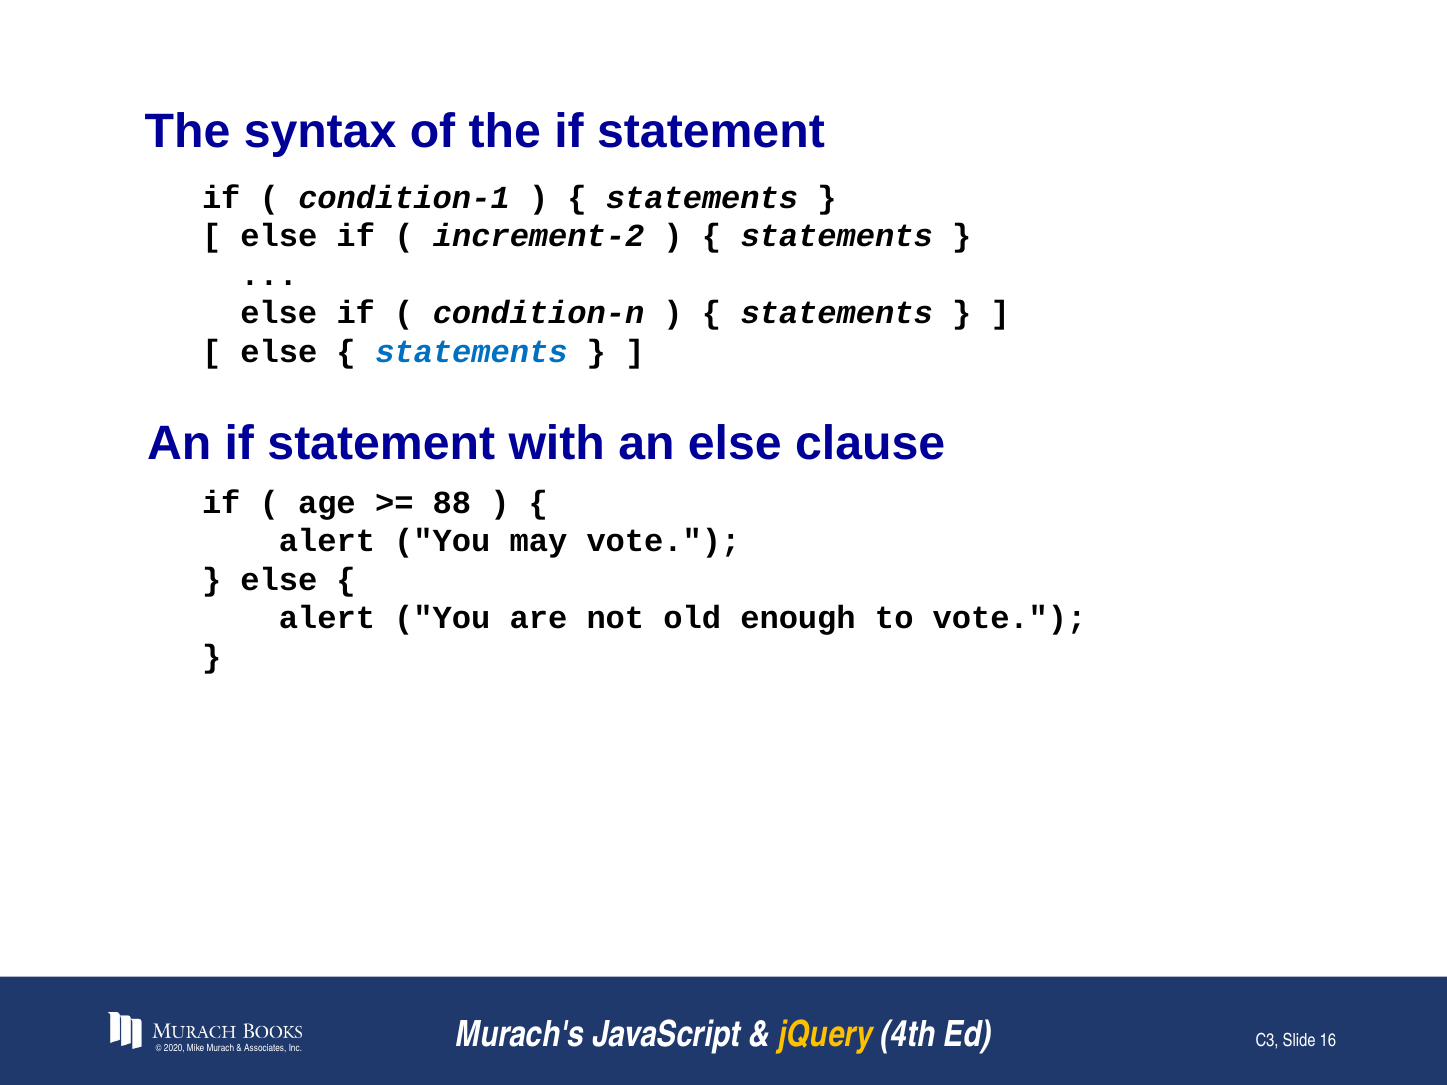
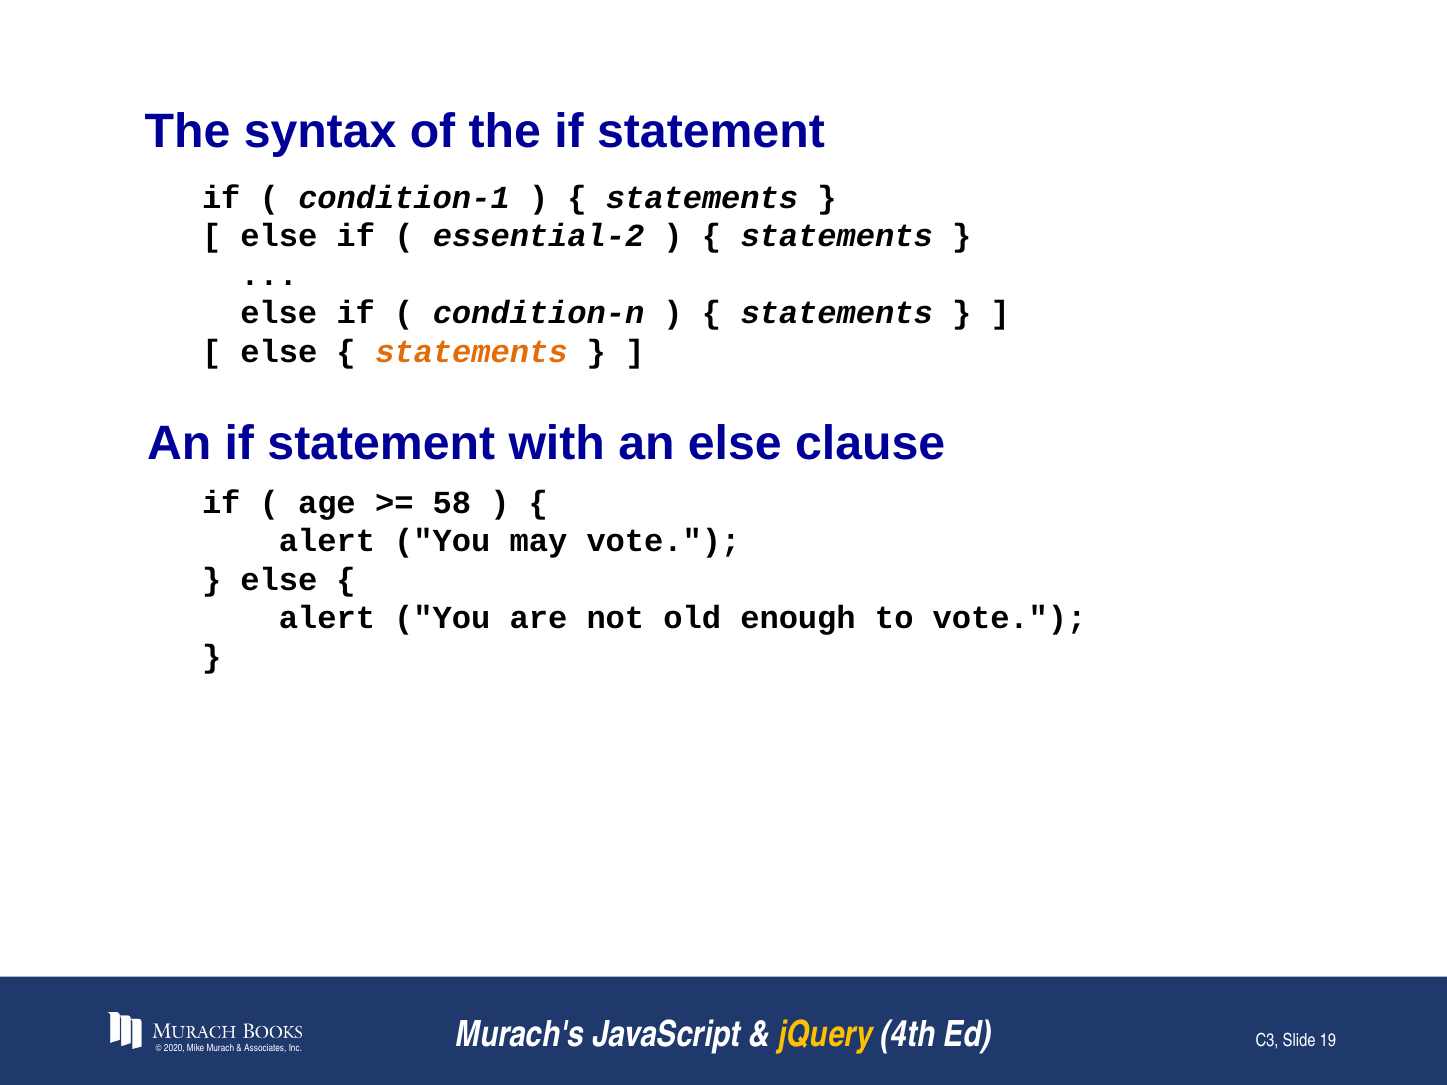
increment-2: increment-2 -> essential-2
statements at (471, 352) colour: blue -> orange
88: 88 -> 58
16: 16 -> 19
